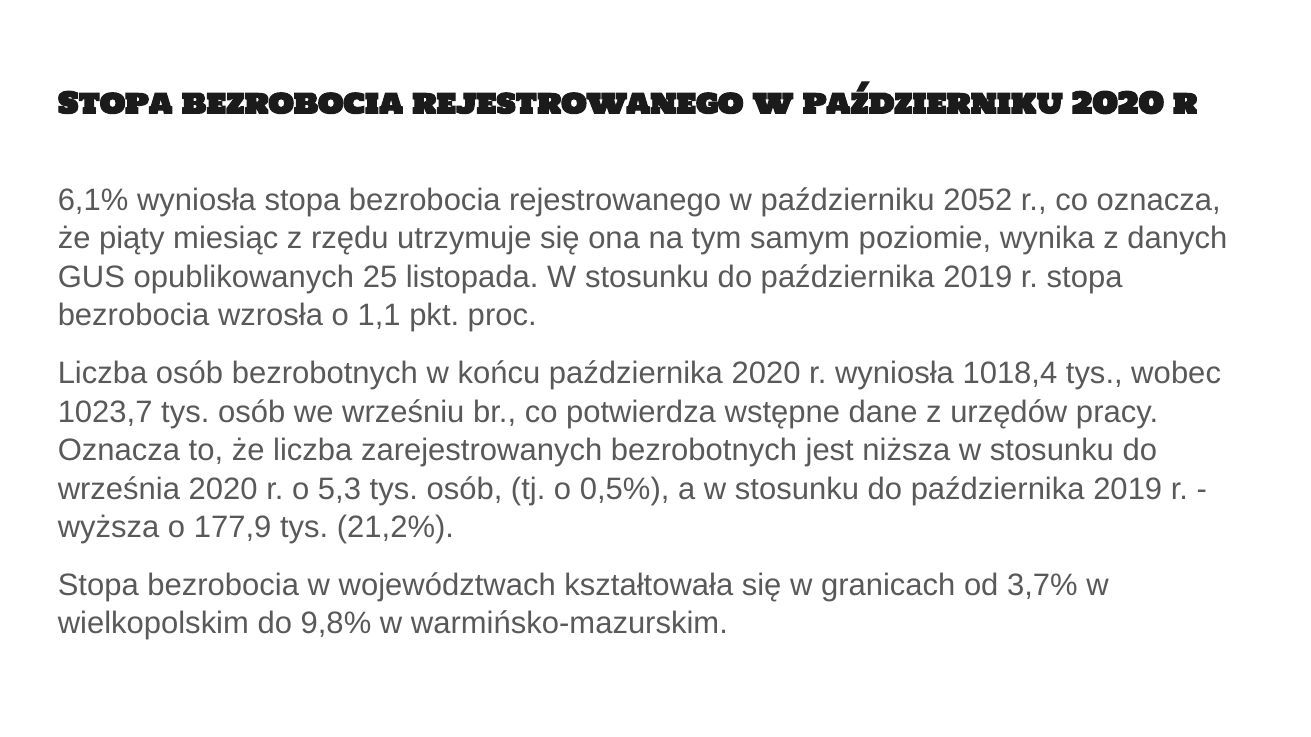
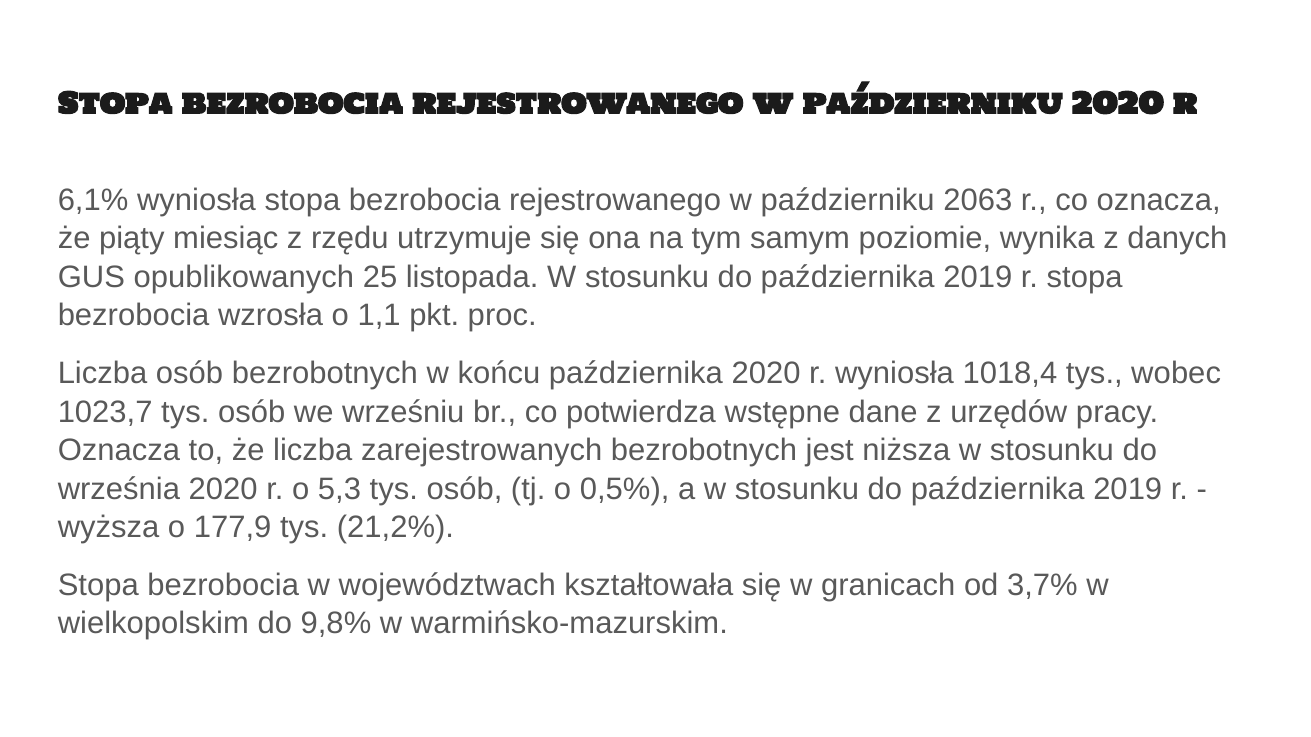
2052: 2052 -> 2063
